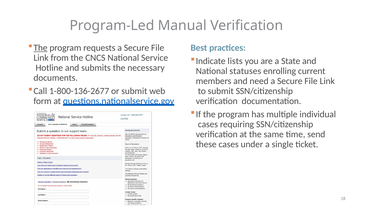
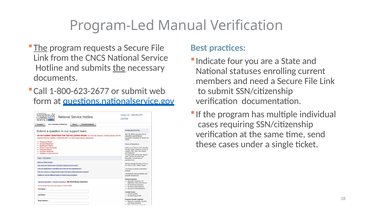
lists: lists -> four
the at (119, 68) underline: none -> present
1-800-136-2677: 1-800-136-2677 -> 1-800-623-2677
